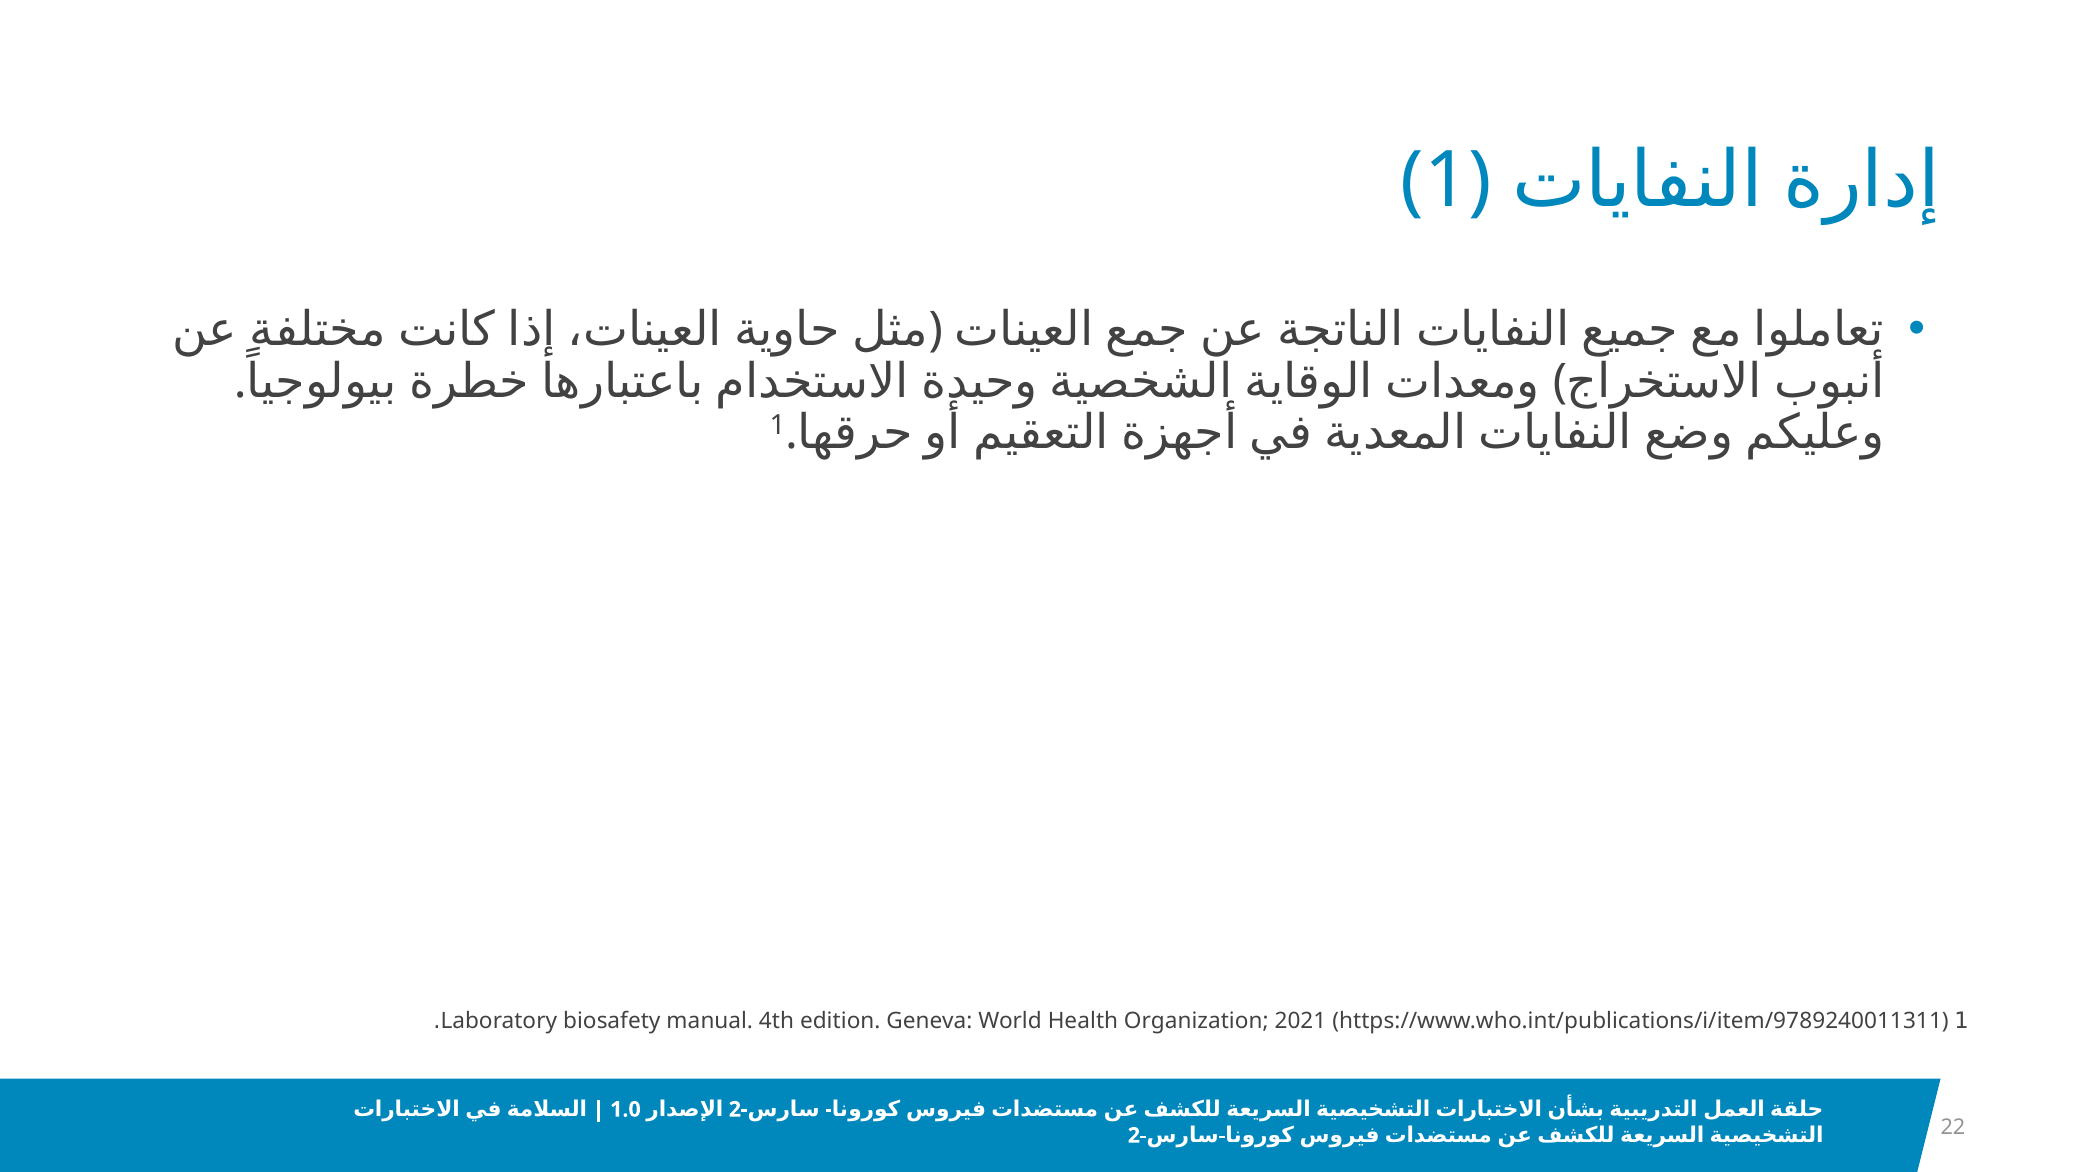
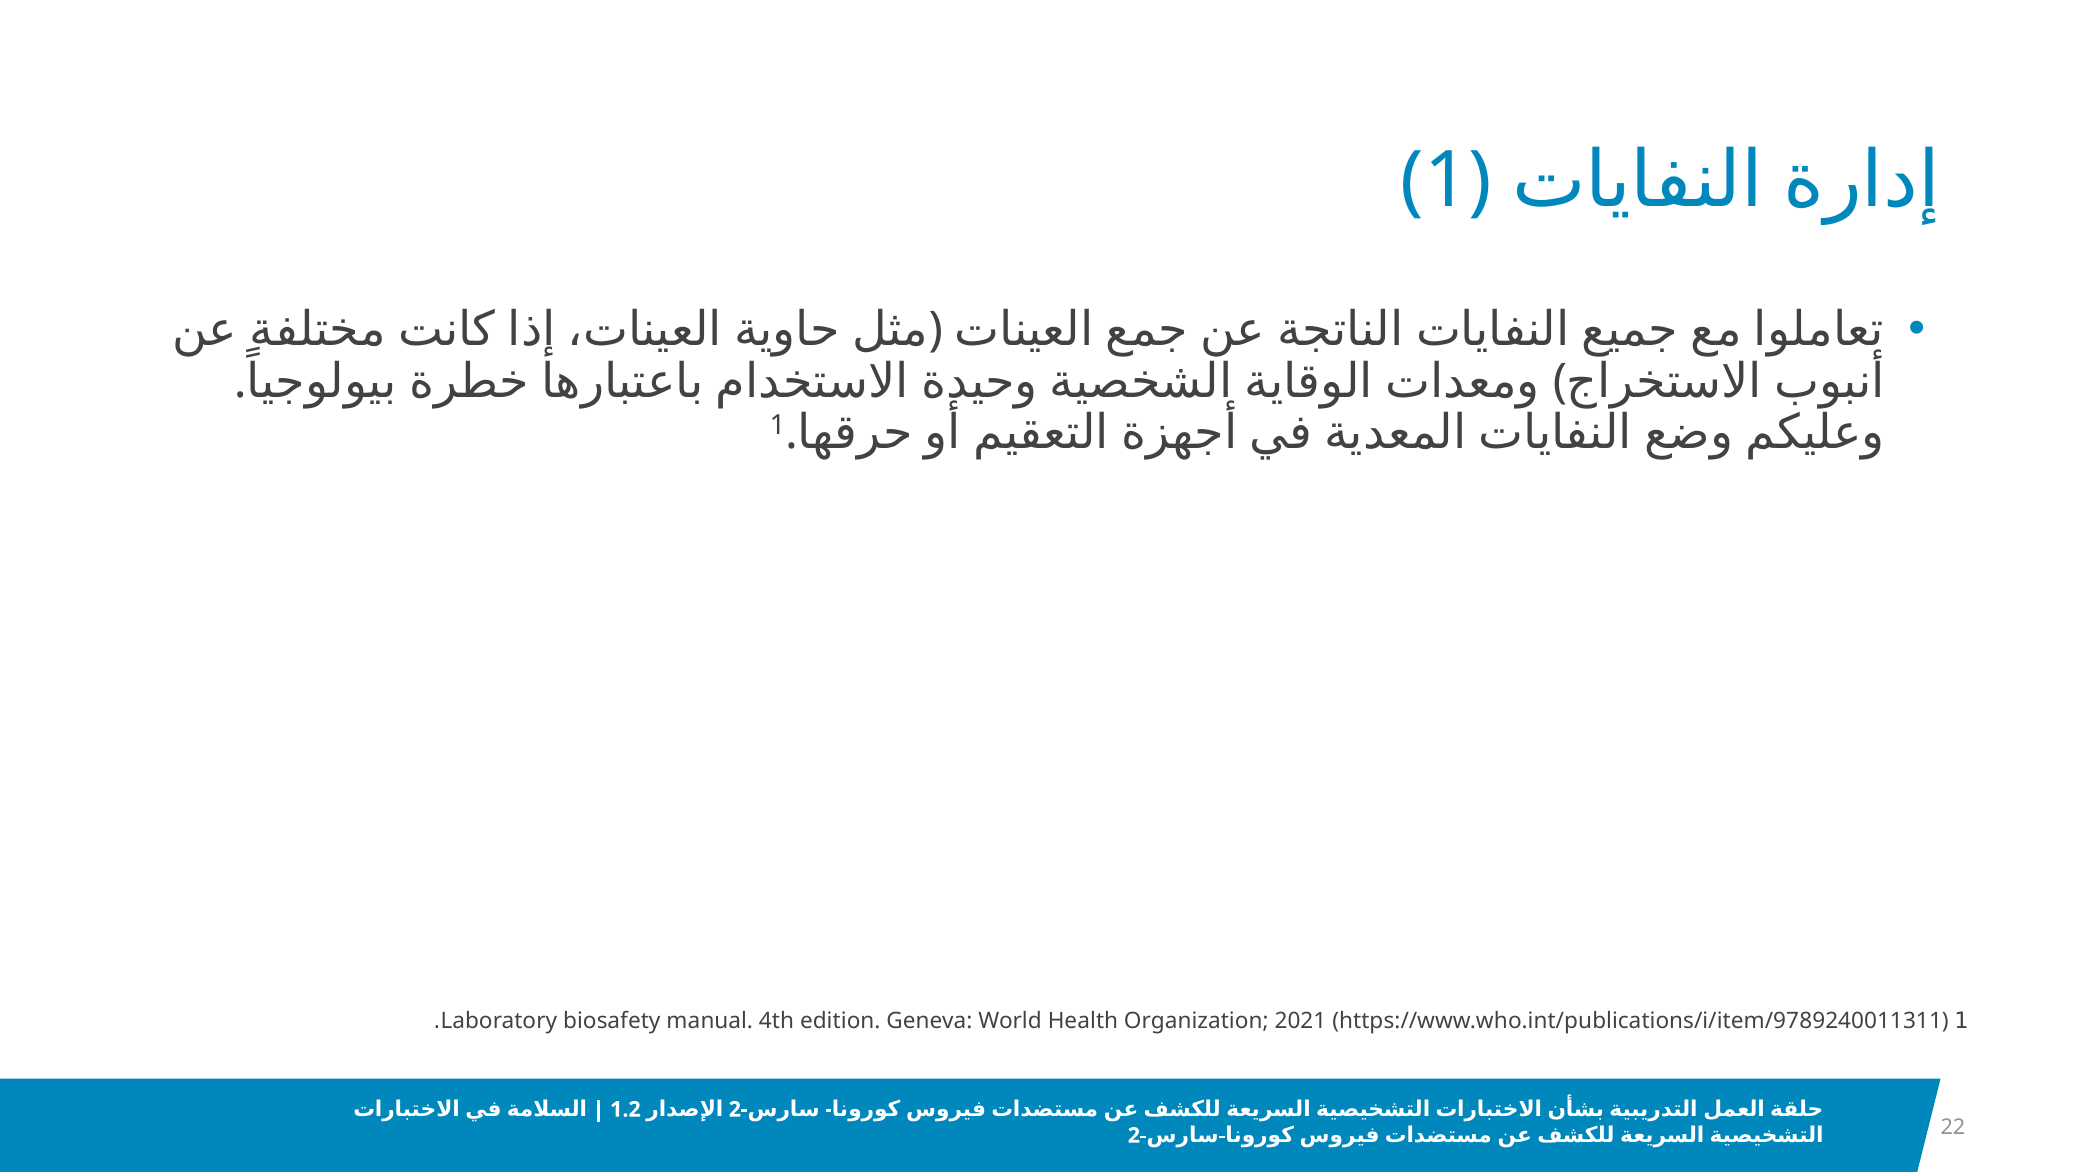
1.0: 1.0 -> 1.2
